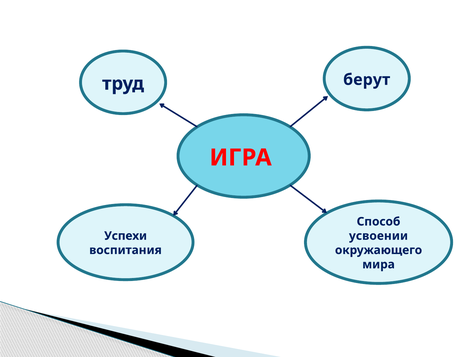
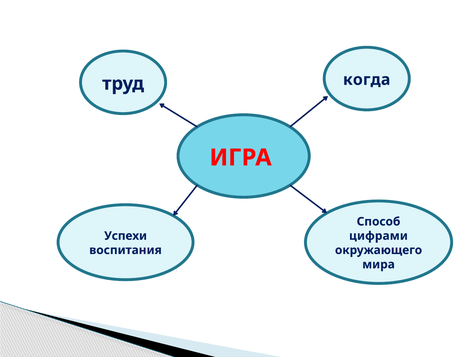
берут: берут -> когда
усвоении: усвоении -> цифрами
